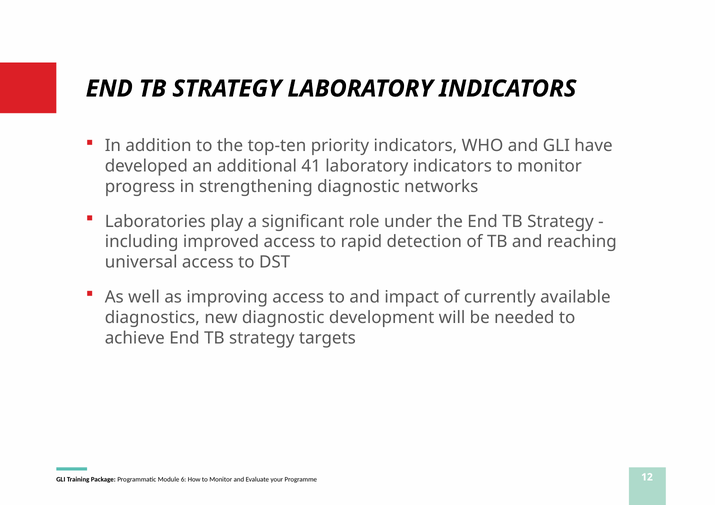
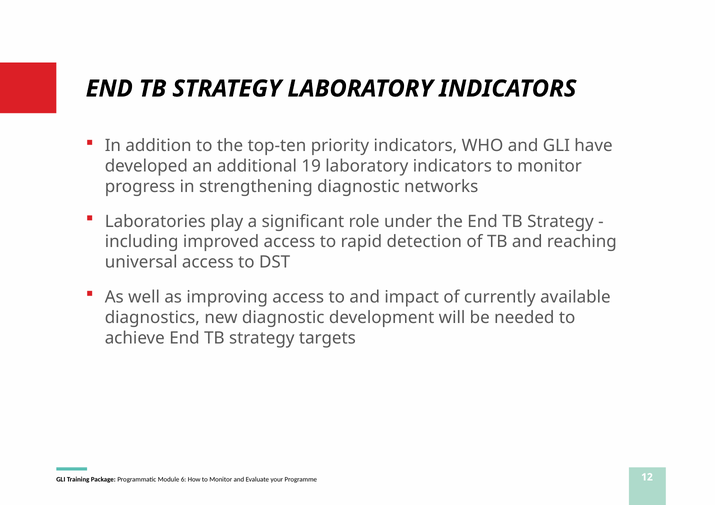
41: 41 -> 19
